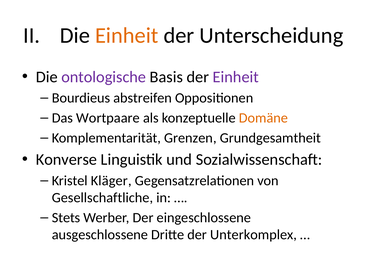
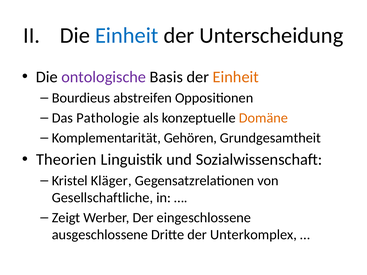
Einheit at (127, 36) colour: orange -> blue
Einheit at (236, 77) colour: purple -> orange
Wortpaare: Wortpaare -> Pathologie
Grenzen: Grenzen -> Gehören
Konverse: Konverse -> Theorien
Stets: Stets -> Zeigt
